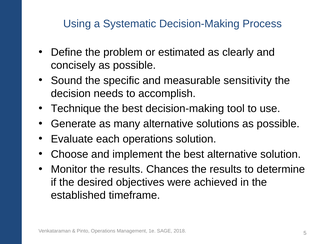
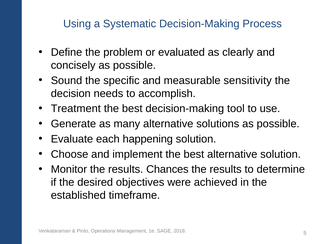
estimated: estimated -> evaluated
Technique: Technique -> Treatment
each operations: operations -> happening
